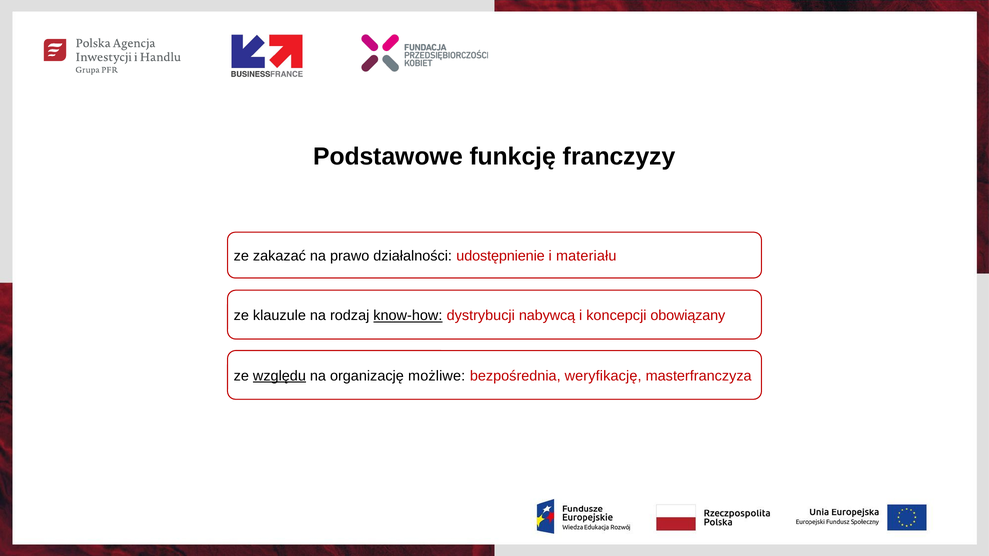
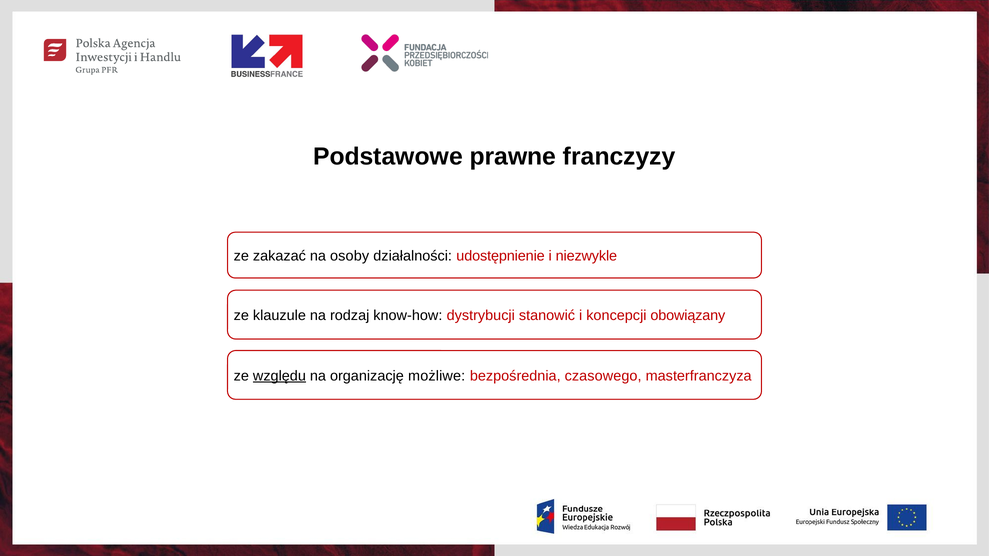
funkcję: funkcję -> prawne
prawo: prawo -> osoby
materiału: materiału -> niezwykle
know-how underline: present -> none
nabywcą: nabywcą -> stanowić
weryfikację: weryfikację -> czasowego
